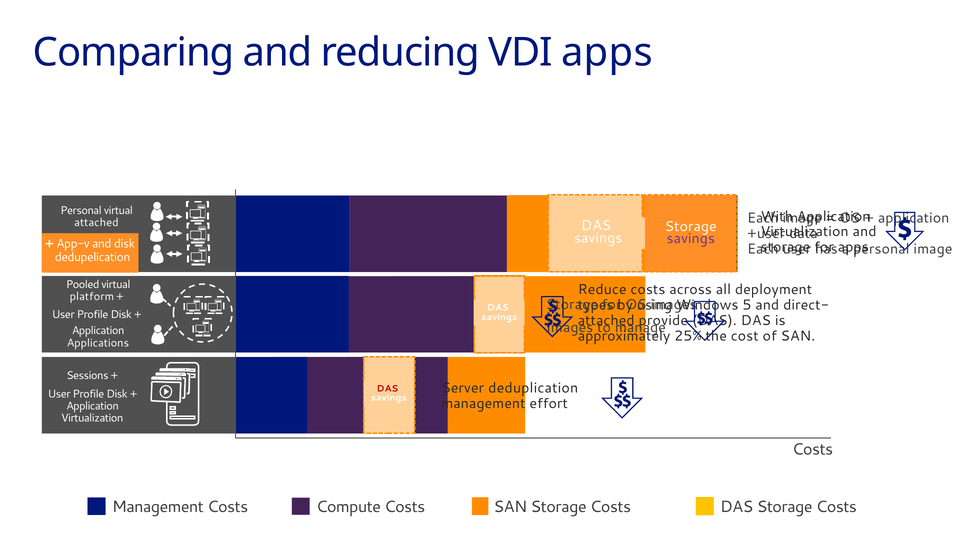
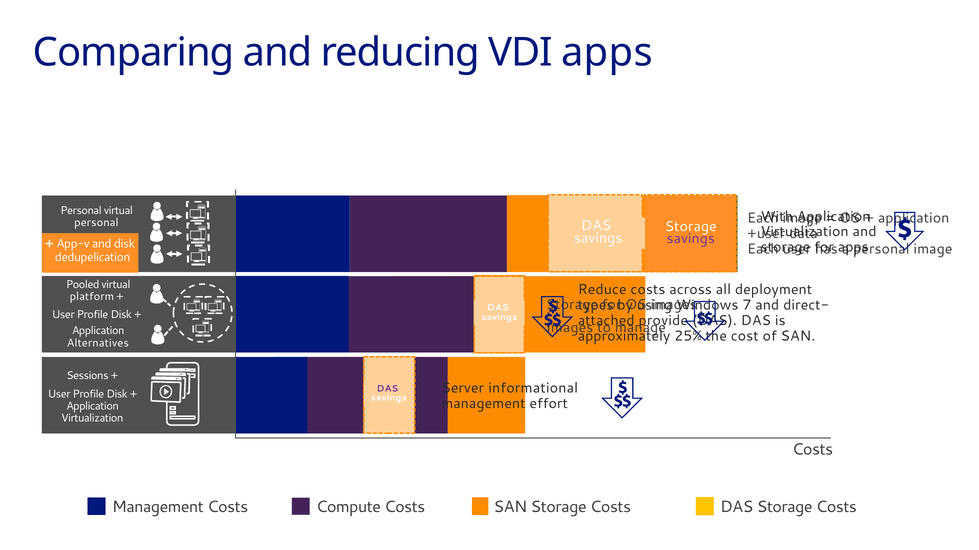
attached at (96, 223): attached -> personal
5: 5 -> 7
Applications: Applications -> Alternatives
deduplication: deduplication -> informational
DAS at (387, 389) colour: red -> purple
